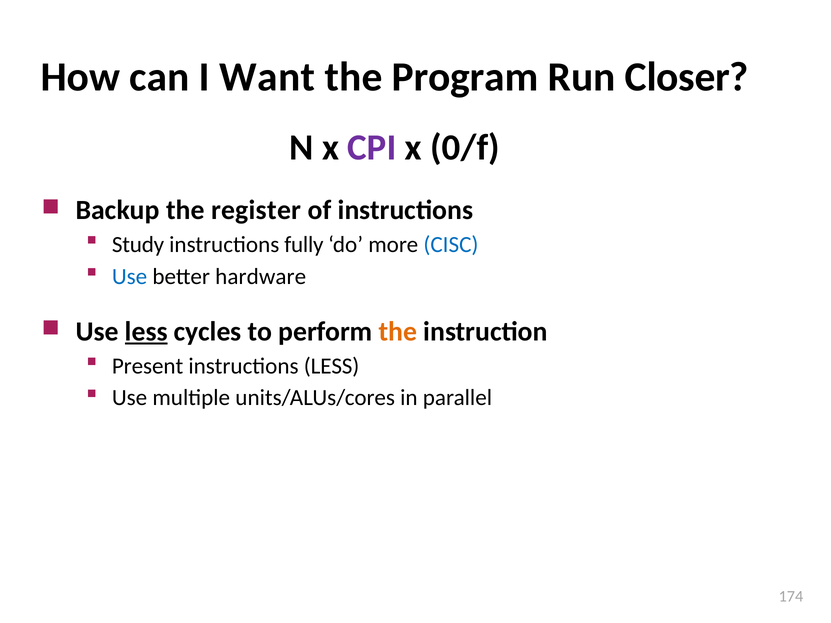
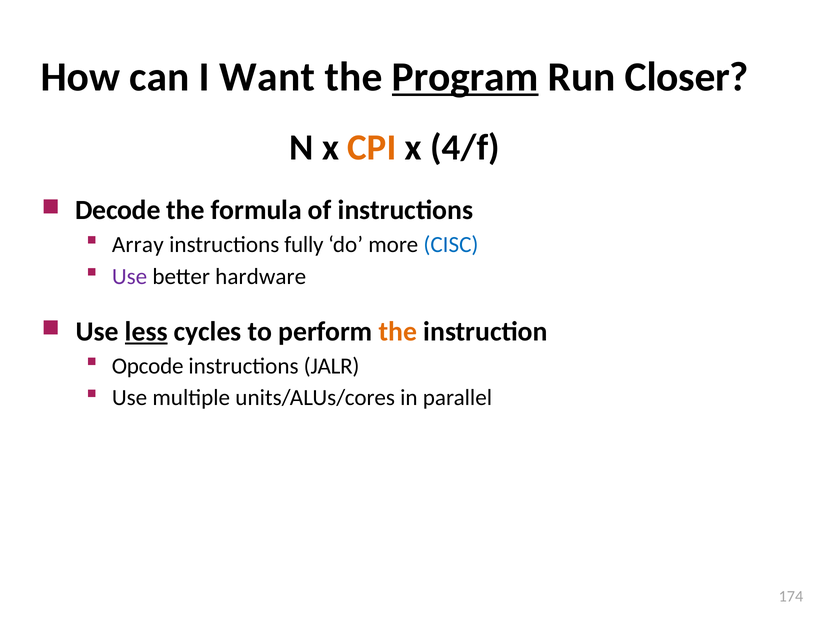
Program underline: none -> present
CPI colour: purple -> orange
0/f: 0/f -> 4/f
Backup: Backup -> Decode
register: register -> formula
Study: Study -> Array
Use at (130, 277) colour: blue -> purple
Present: Present -> Opcode
instructions LESS: LESS -> JALR
